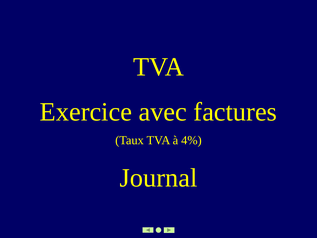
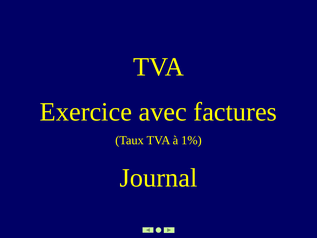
4%: 4% -> 1%
